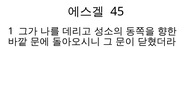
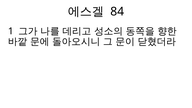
45: 45 -> 84
